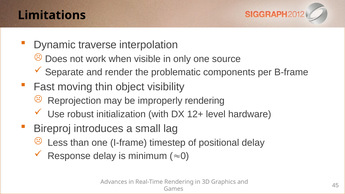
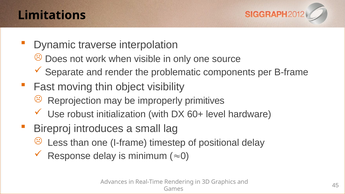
improperly rendering: rendering -> primitives
12+: 12+ -> 60+
